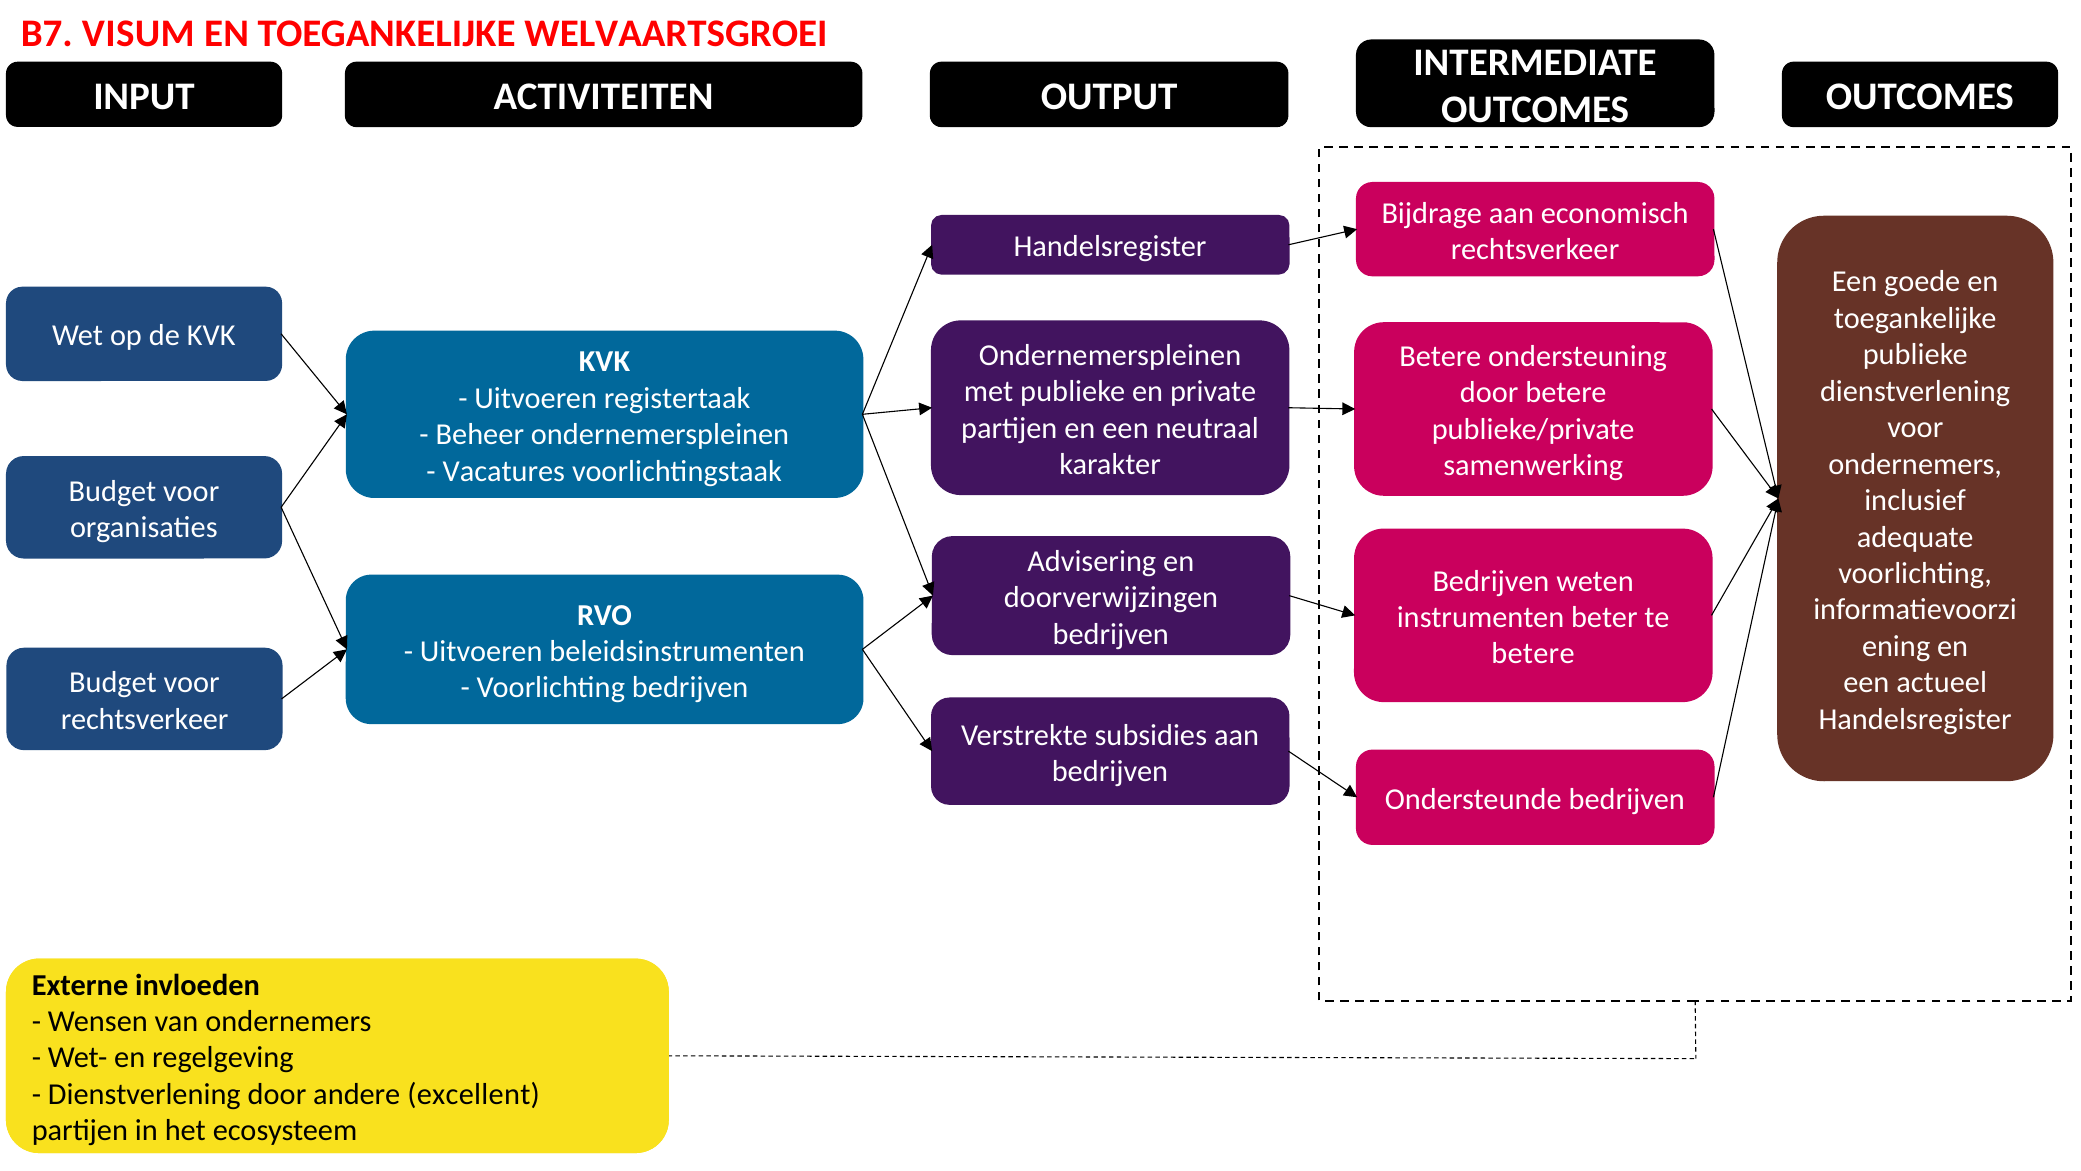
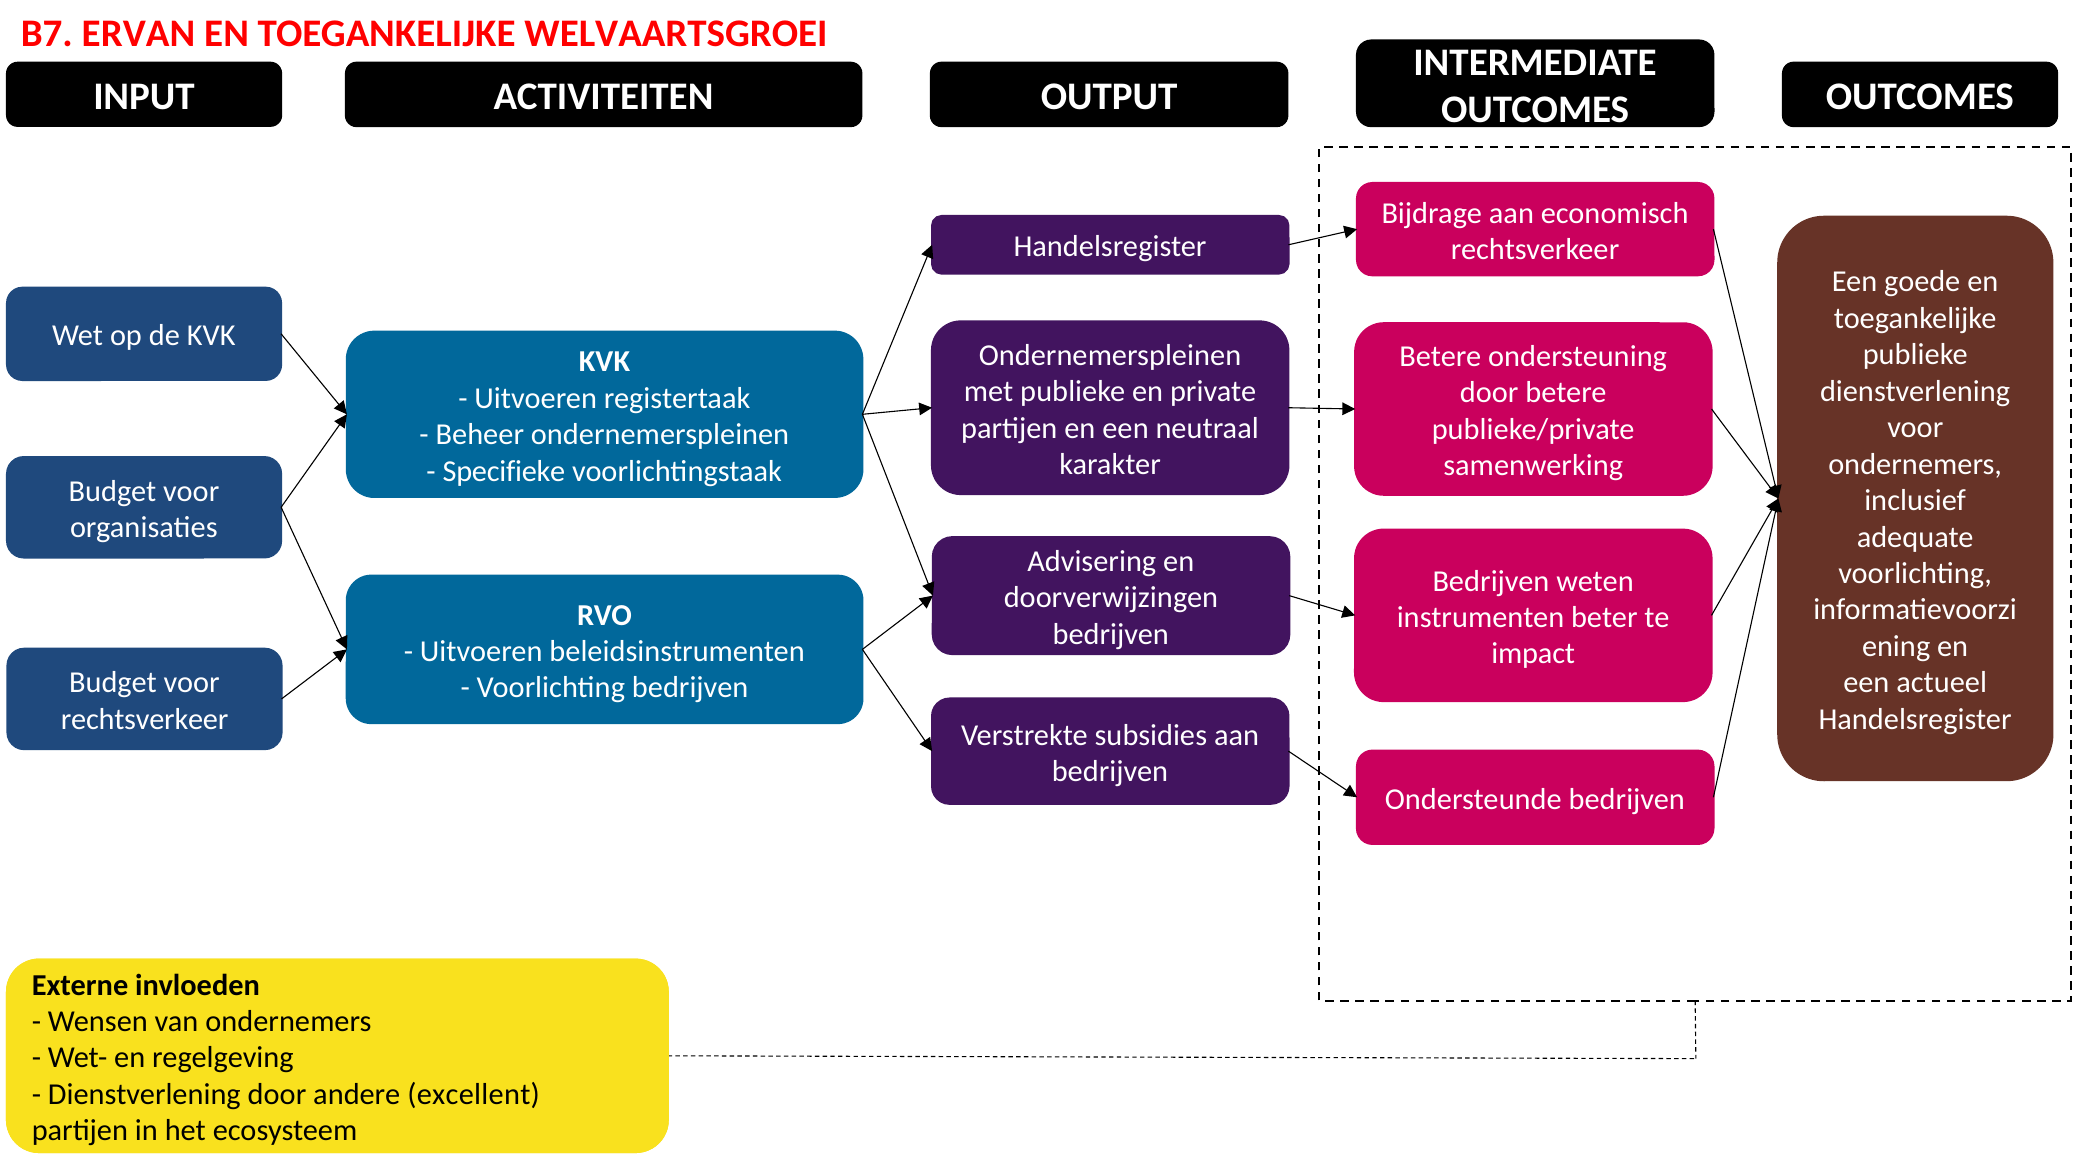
VISUM: VISUM -> ERVAN
Vacatures: Vacatures -> Specifieke
betere at (1533, 654): betere -> impact
